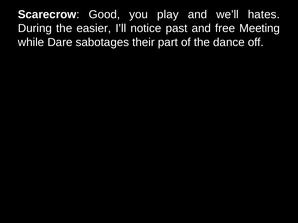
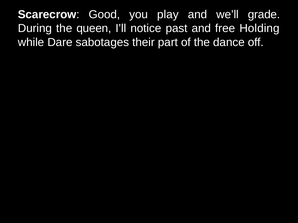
hates: hates -> grade
easier: easier -> queen
Meeting: Meeting -> Holding
